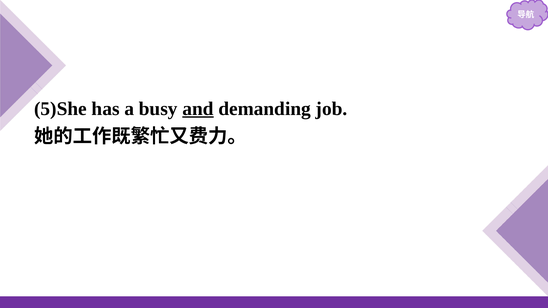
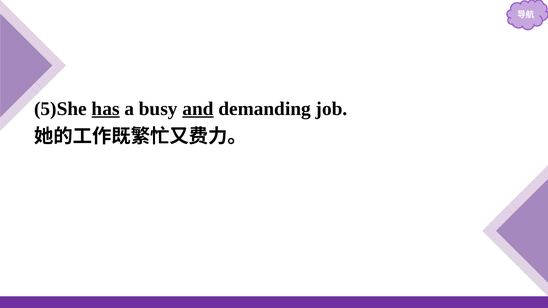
has underline: none -> present
